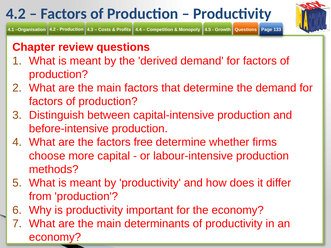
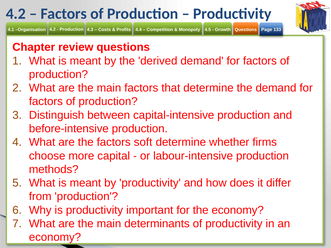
free: free -> soft
